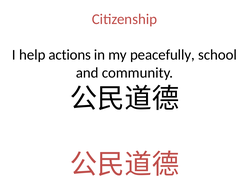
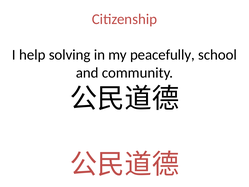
actions: actions -> solving
